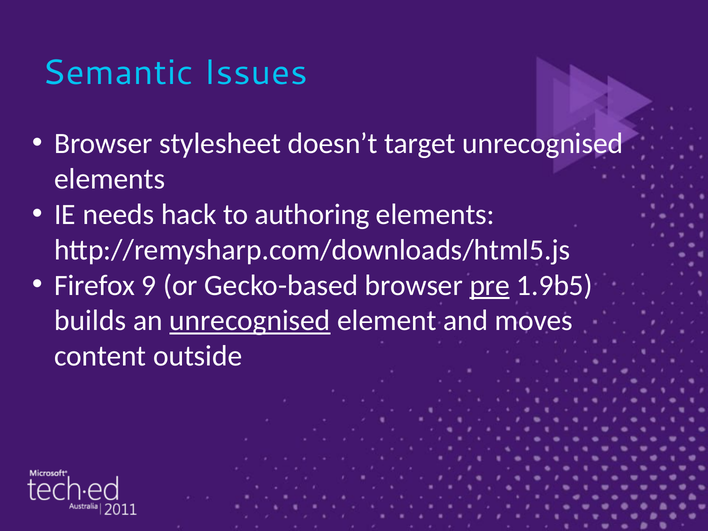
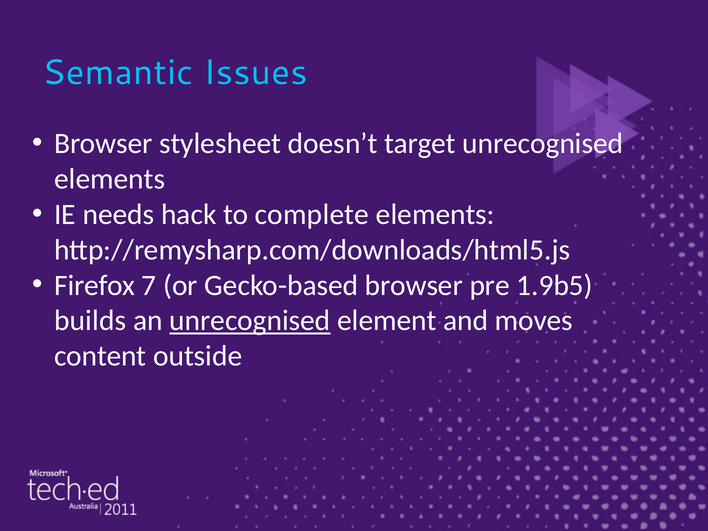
authoring: authoring -> complete
9: 9 -> 7
pre underline: present -> none
